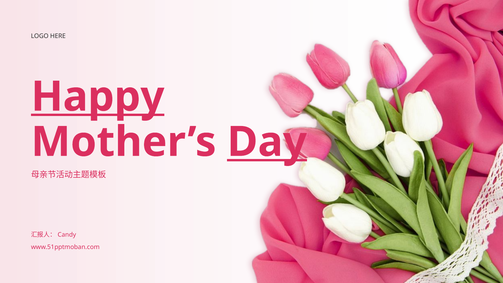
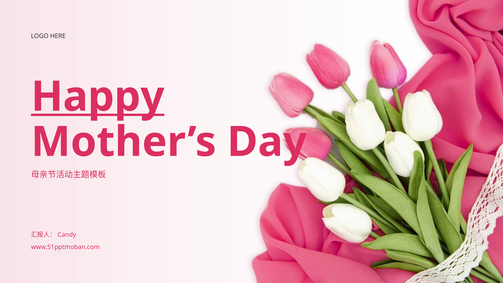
Day underline: present -> none
